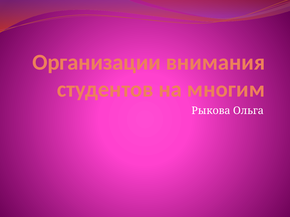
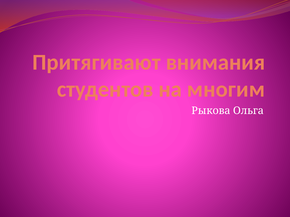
Организации: Организации -> Притягивают
